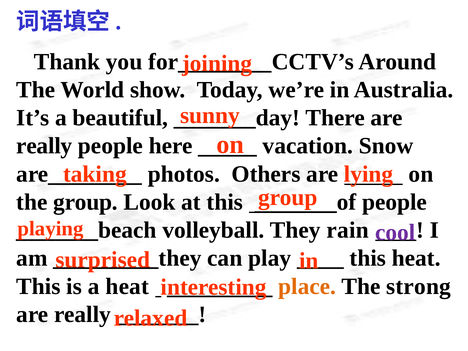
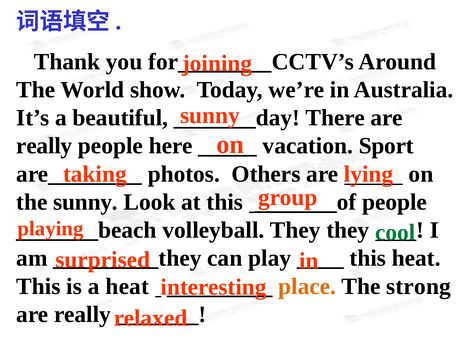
Snow: Snow -> Sport
the group: group -> sunny
They rain: rain -> they
cool colour: purple -> green
